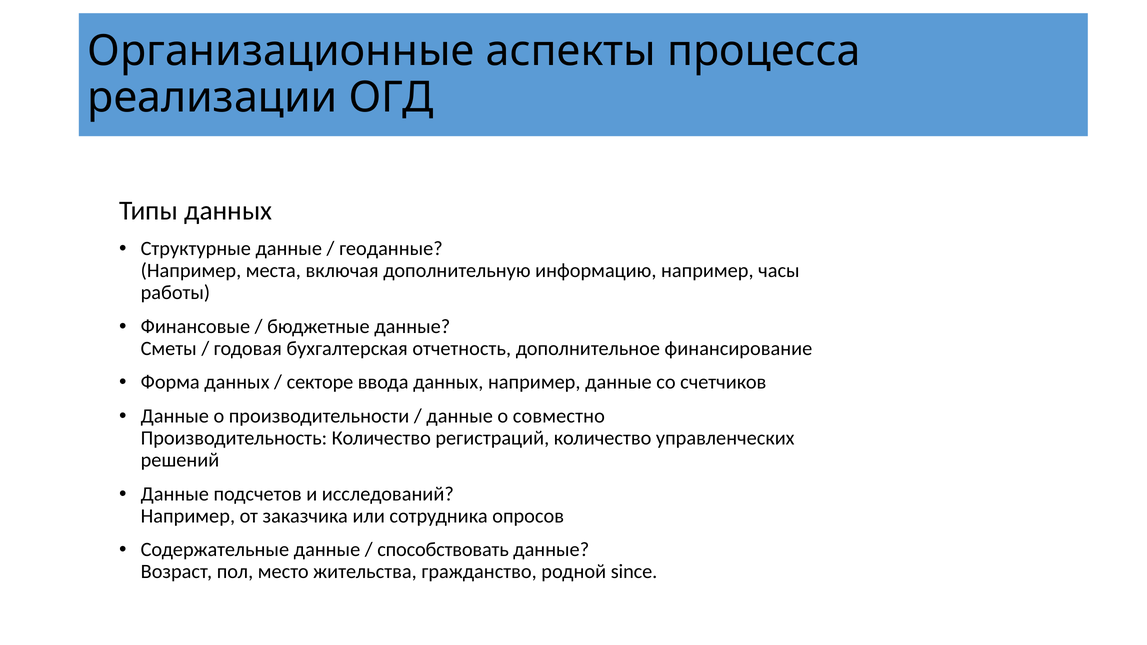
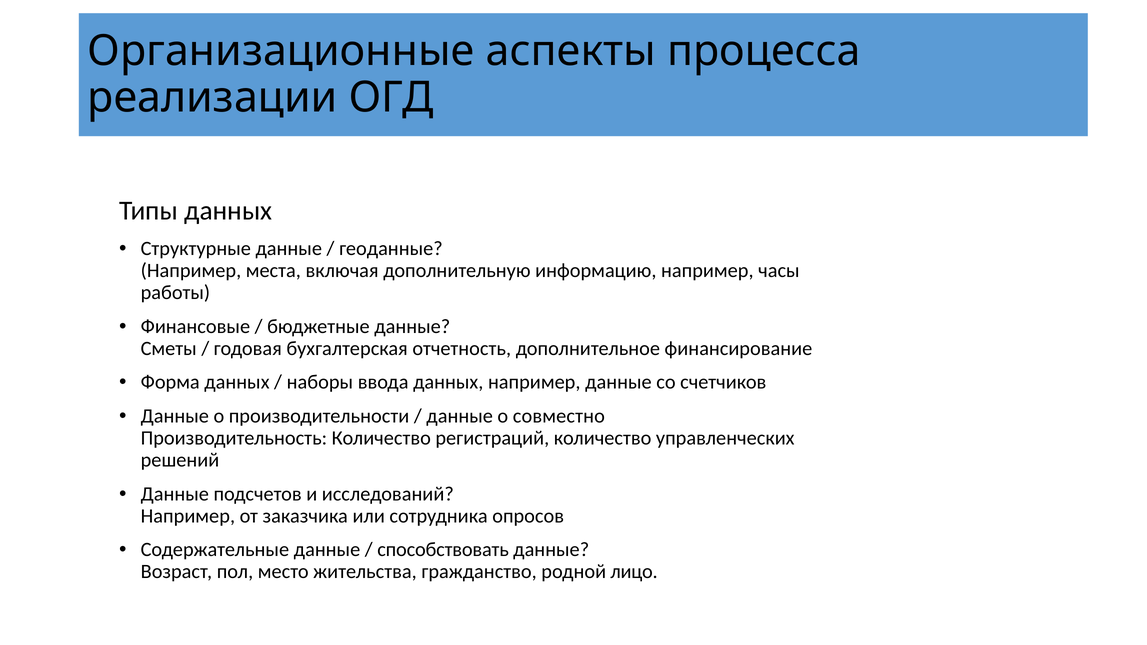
секторе: секторе -> наборы
since: since -> лицо
